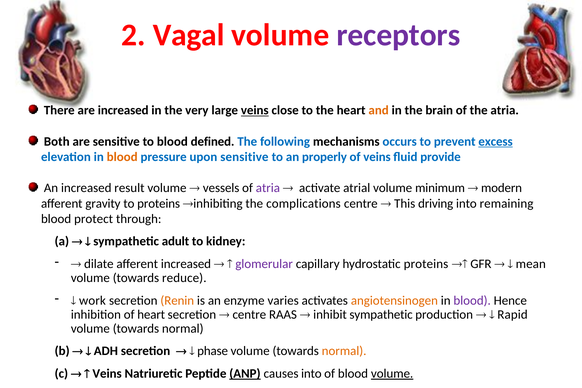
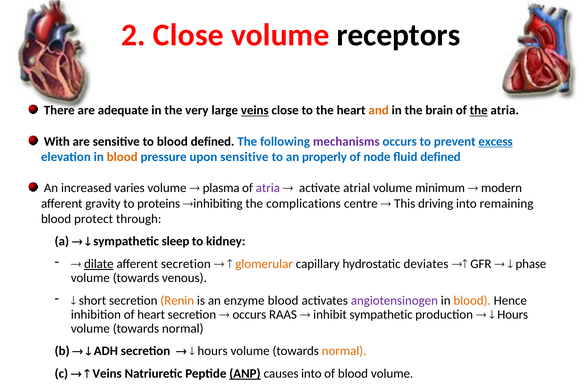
2 Vagal: Vagal -> Close
receptors colour: purple -> black
are increased: increased -> adequate
the at (479, 110) underline: none -> present
Both: Both -> With
mechanisms colour: black -> purple
of veins: veins -> node
fluid provide: provide -> defined
result: result -> varies
vessels: vessels -> plasma
adult: adult -> sleep
dilate underline: none -> present
afferent increased: increased -> secretion
glomerular colour: purple -> orange
hydrostatic proteins: proteins -> deviates
mean: mean -> phase
reduce: reduce -> venous
work: work -> short
enzyme varies: varies -> blood
angiotensinogen colour: orange -> purple
blood at (472, 301) colour: purple -> orange
centre at (249, 315): centre -> occurs
Rapid at (513, 315): Rapid -> Hours
phase at (213, 351): phase -> hours
volume at (392, 374) underline: present -> none
